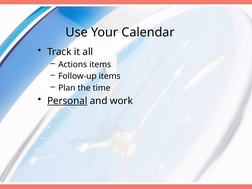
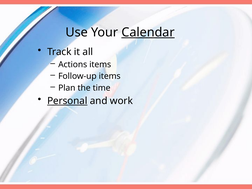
Calendar underline: none -> present
